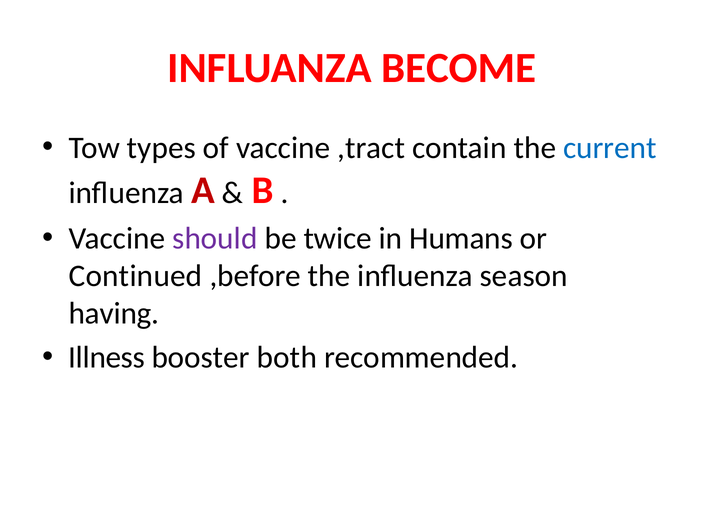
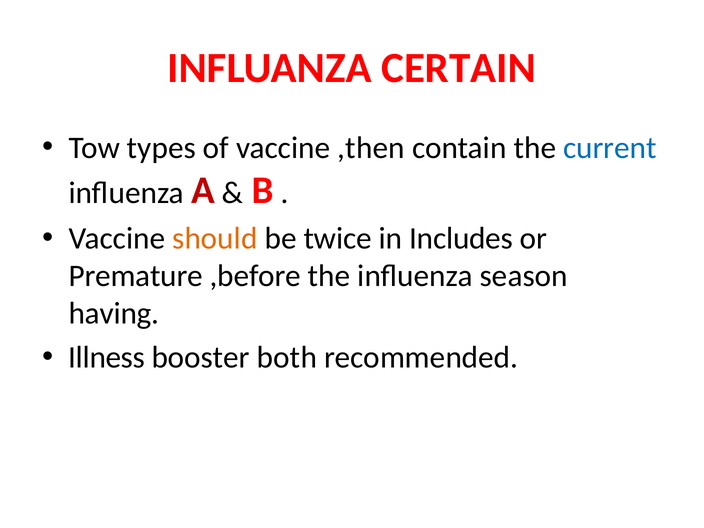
BECOME: BECOME -> CERTAIN
,tract: ,tract -> ,then
should colour: purple -> orange
Humans: Humans -> Includes
Continued: Continued -> Premature
